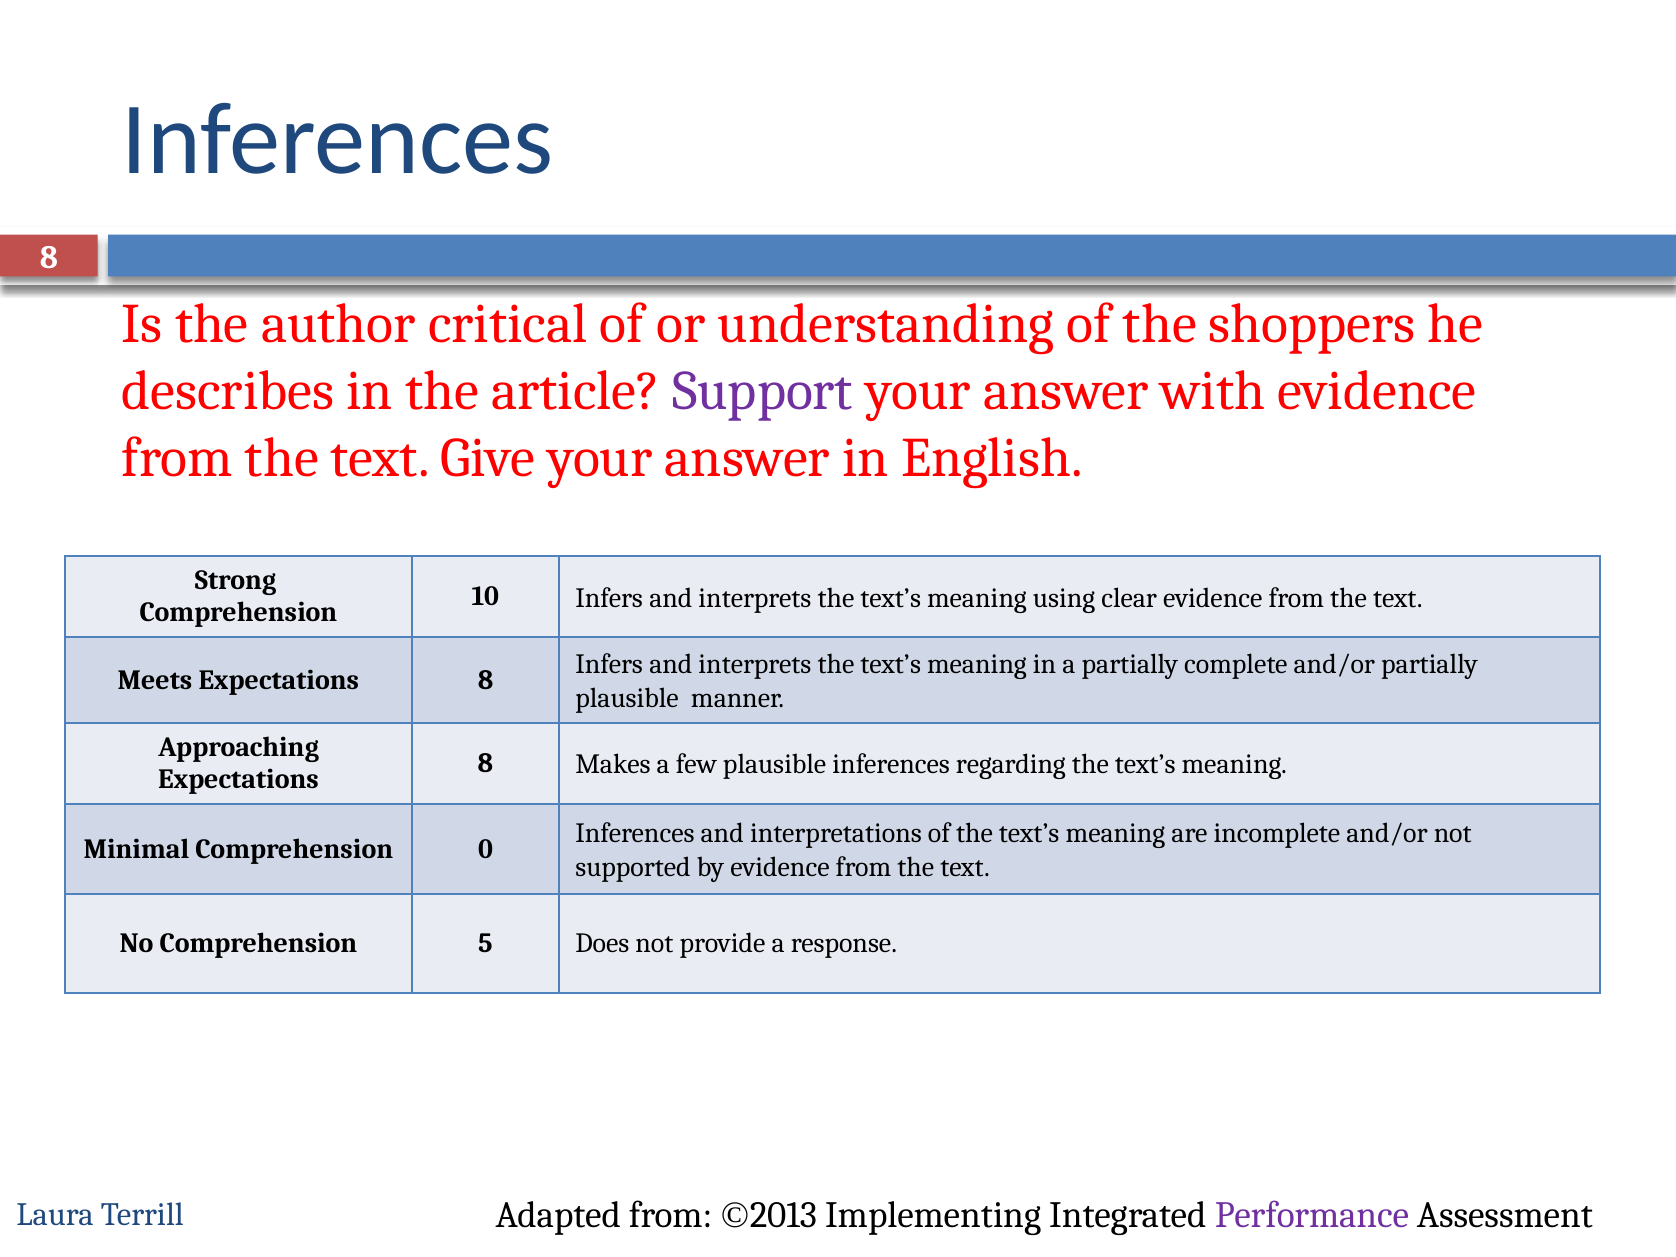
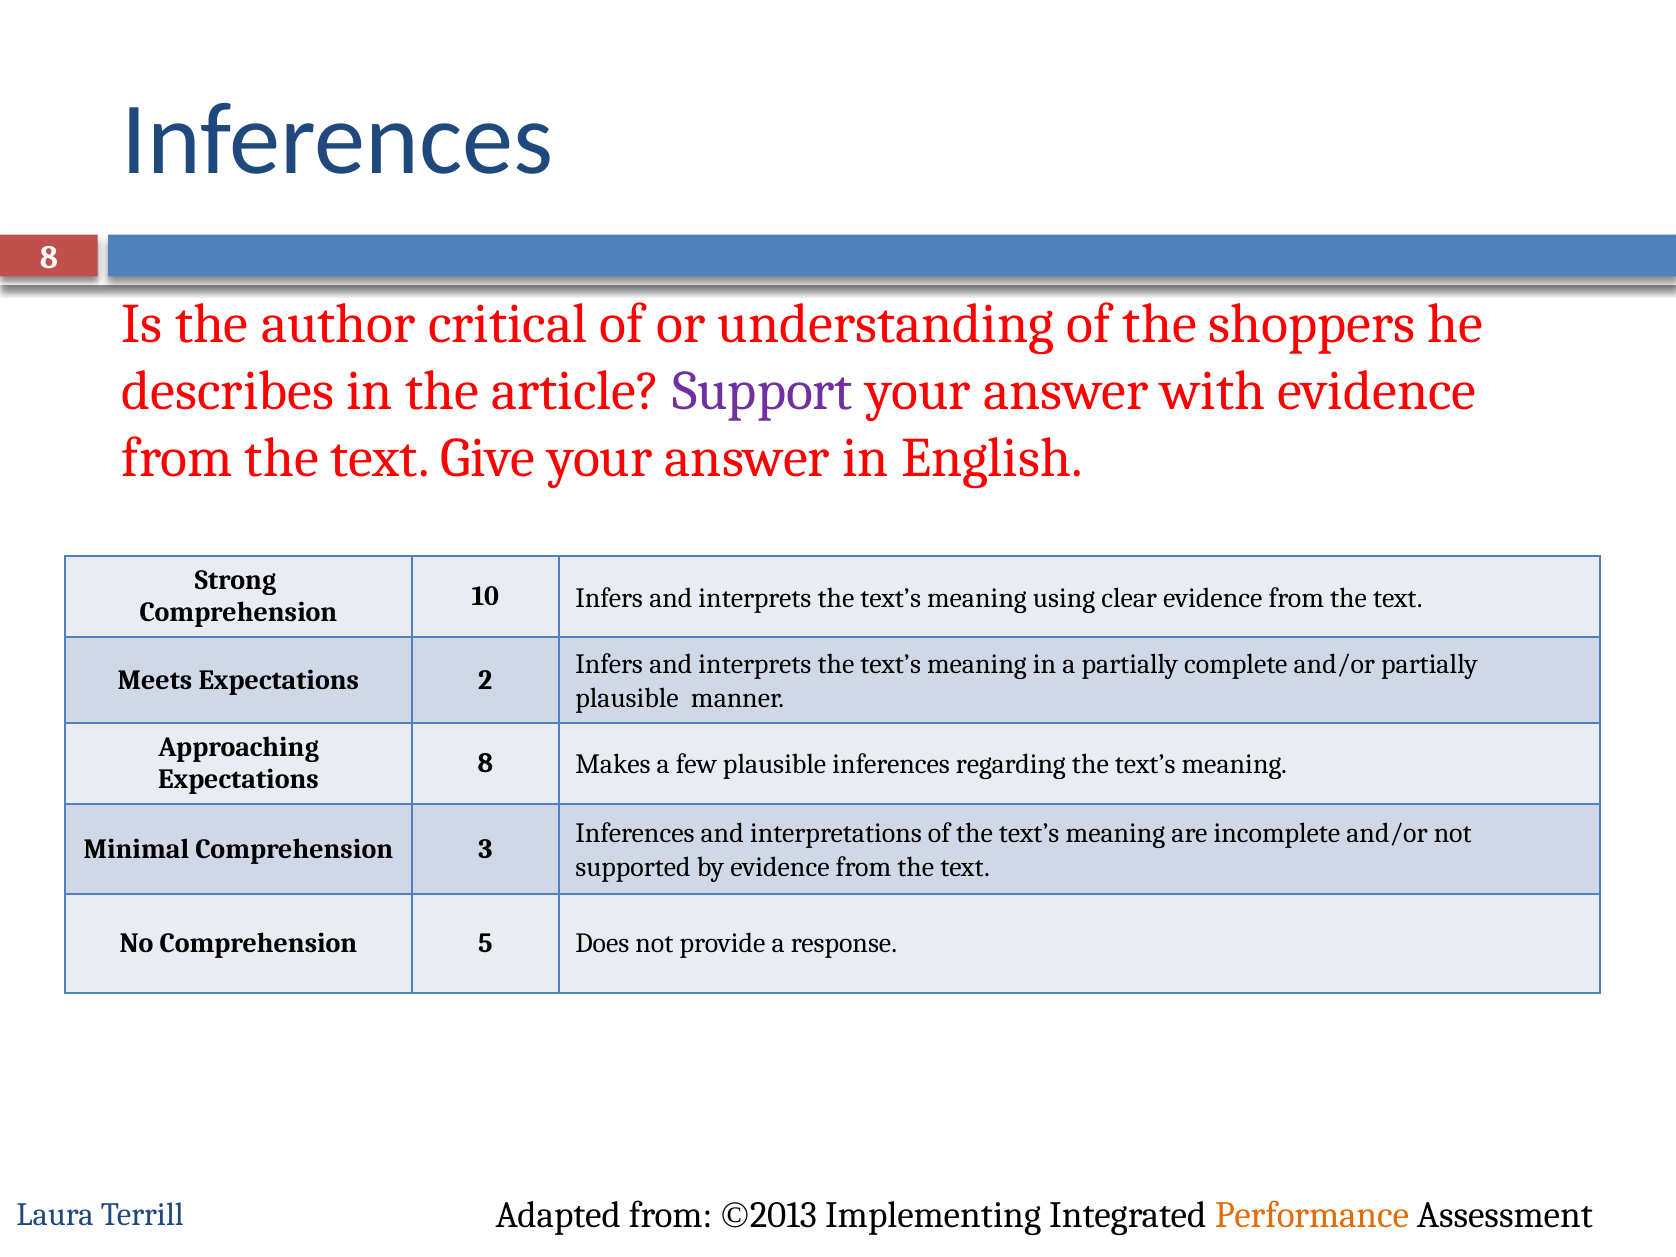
Meets Expectations 8: 8 -> 2
0: 0 -> 3
Performance colour: purple -> orange
